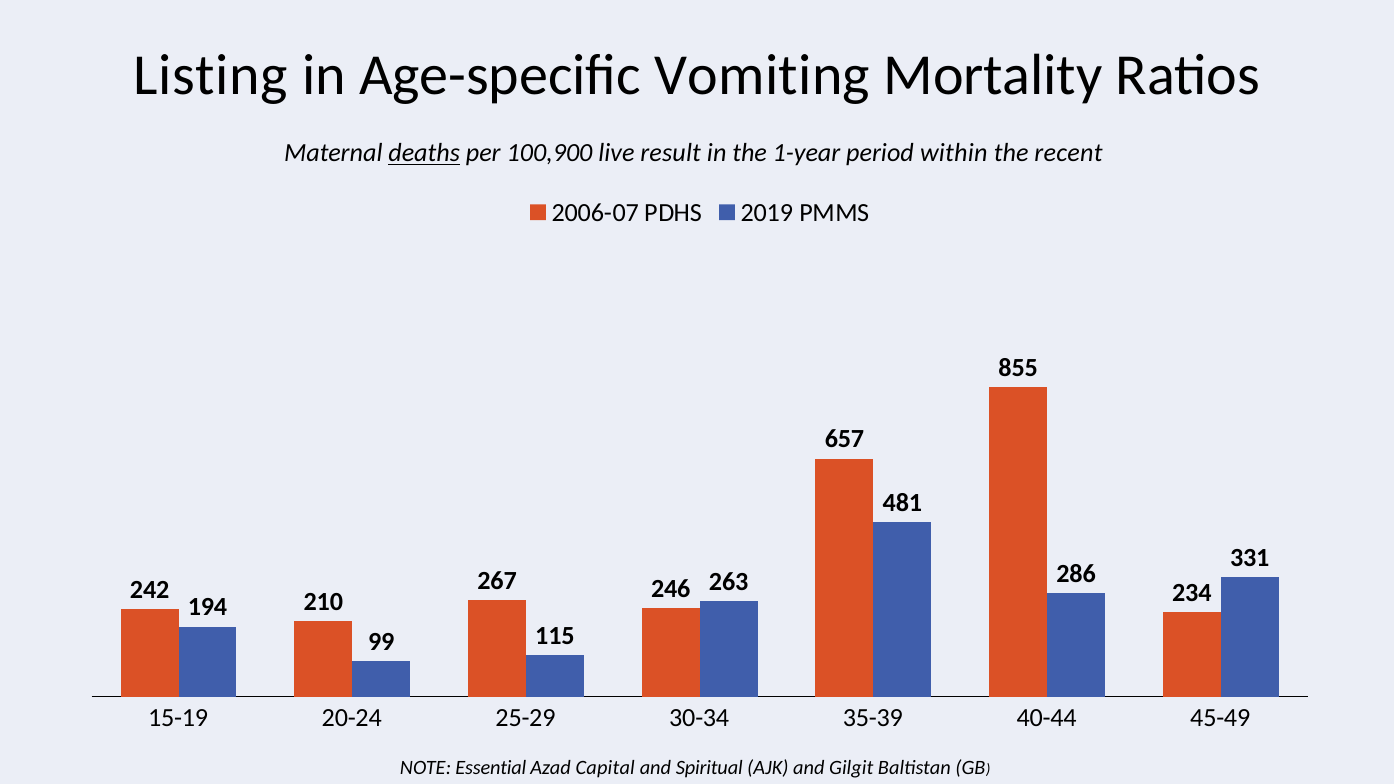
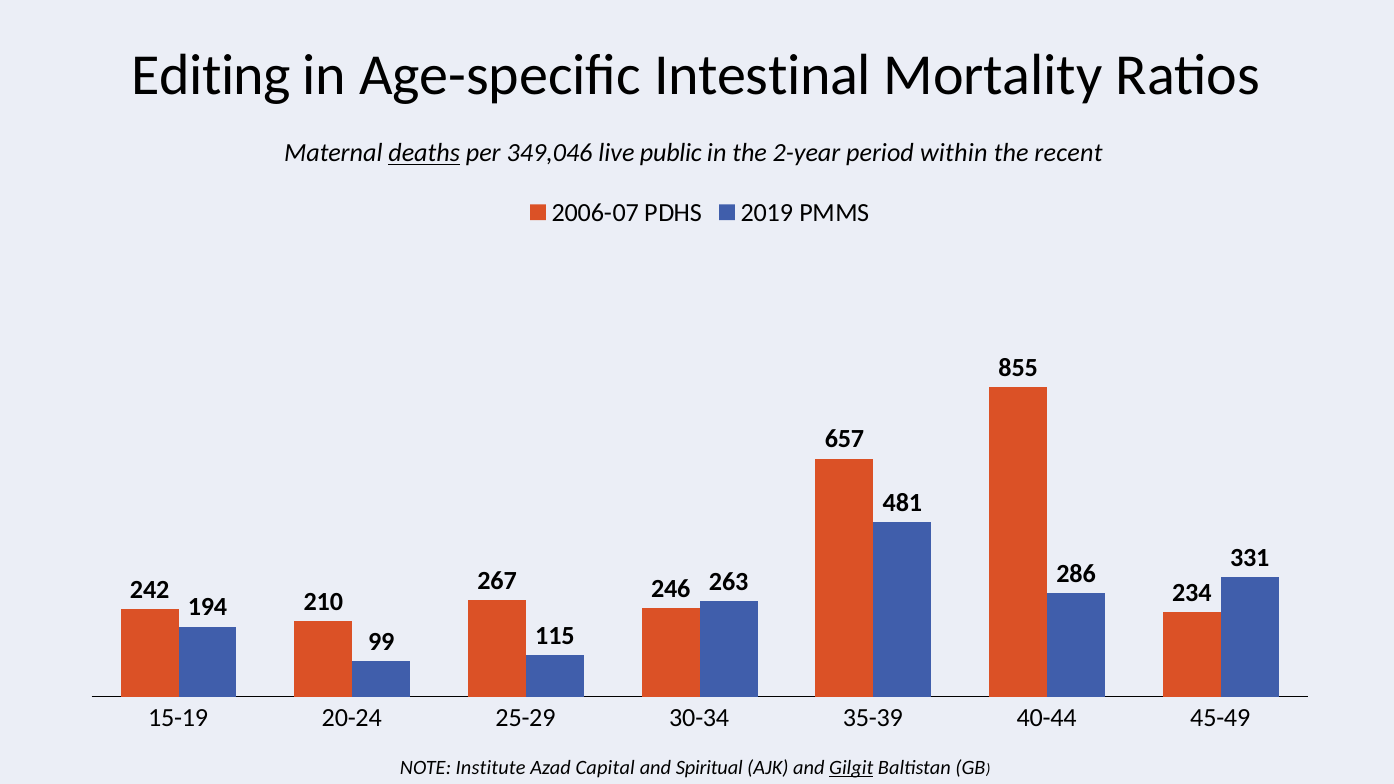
Listing: Listing -> Editing
Vomiting: Vomiting -> Intestinal
100,900: 100,900 -> 349,046
result: result -> public
1-year: 1-year -> 2-year
Essential: Essential -> Institute
Gilgit underline: none -> present
